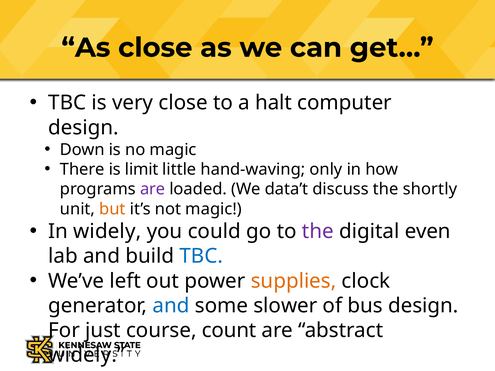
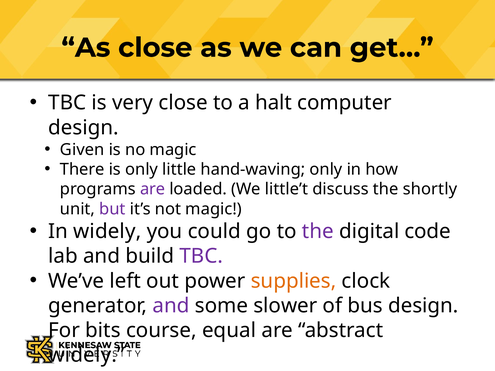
Down: Down -> Given
is limit: limit -> only
data’t: data’t -> little’t
but colour: orange -> purple
even: even -> code
TBC at (201, 256) colour: blue -> purple
and at (171, 306) colour: blue -> purple
just: just -> bits
count: count -> equal
